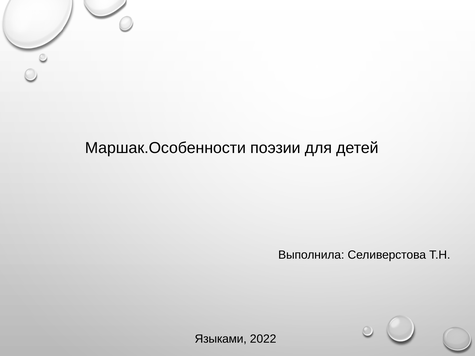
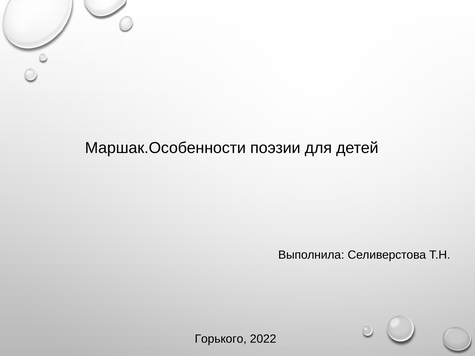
Языками: Языками -> Горького
